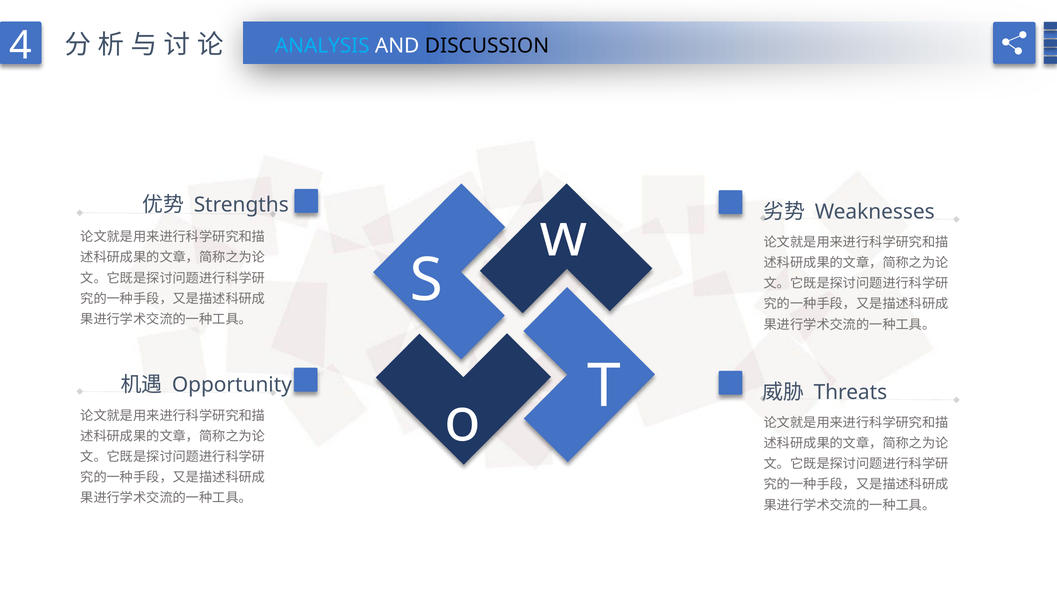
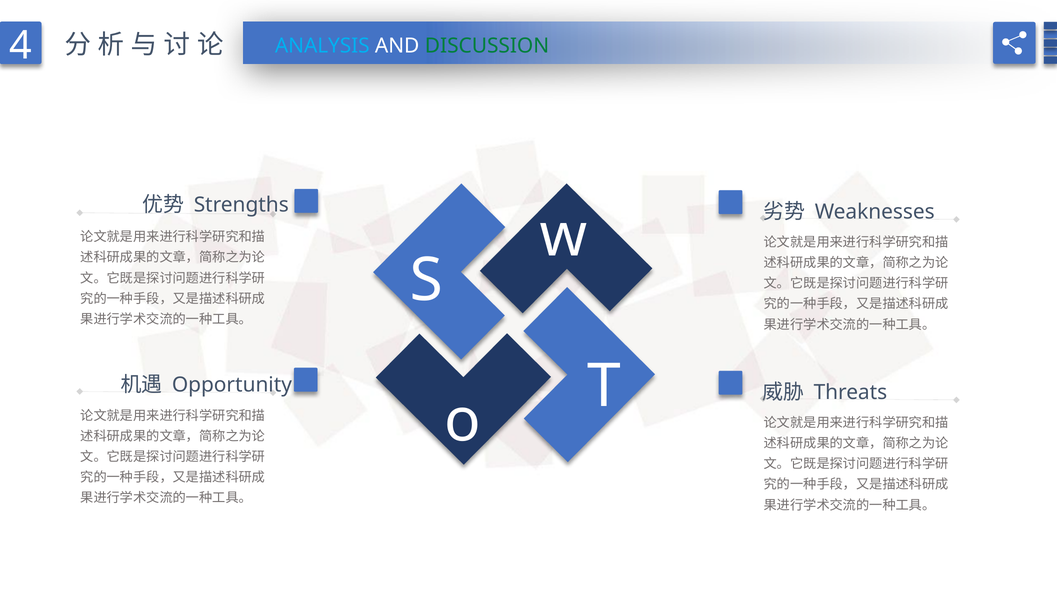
DISCUSSION colour: black -> green
